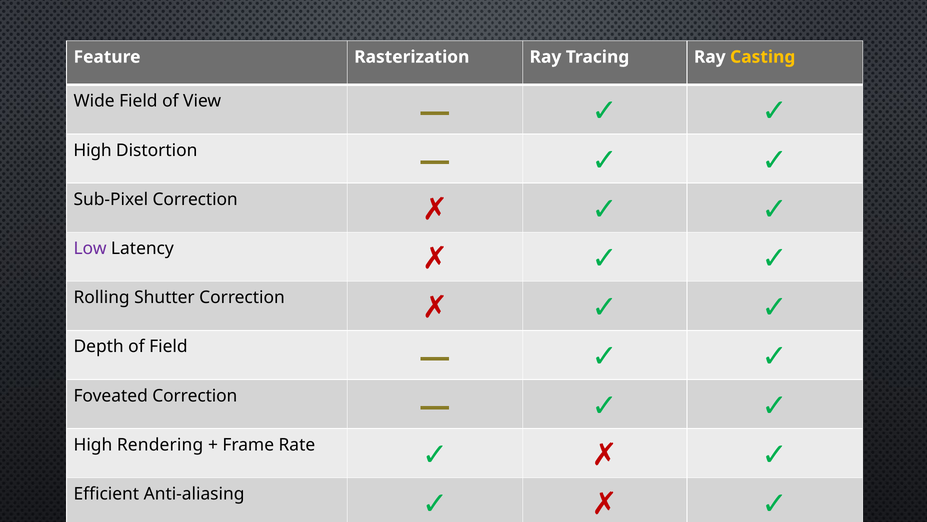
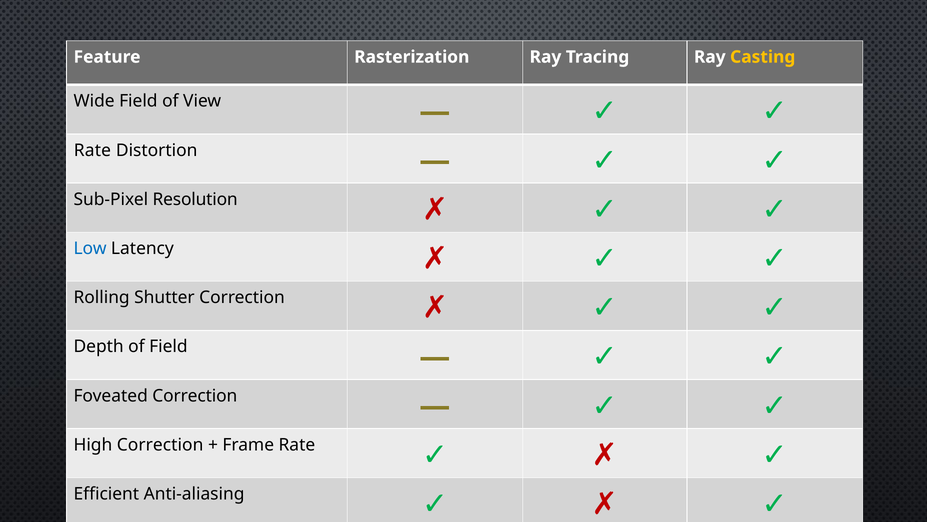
High at (93, 150): High -> Rate
Sub-Pixel Correction: Correction -> Resolution
Low colour: purple -> blue
High Rendering: Rendering -> Correction
